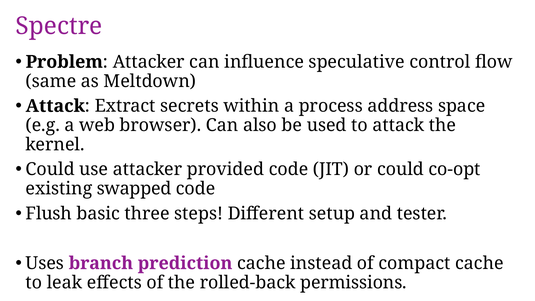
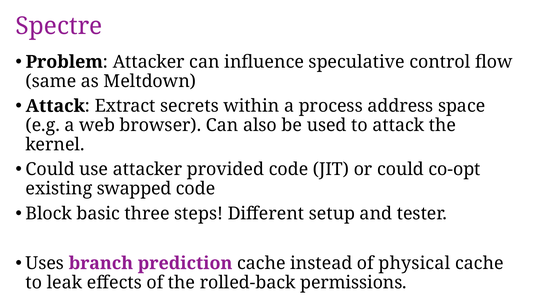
Flush: Flush -> Block
compact: compact -> physical
